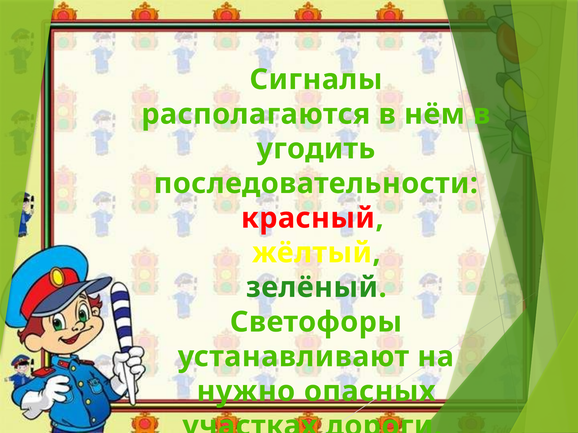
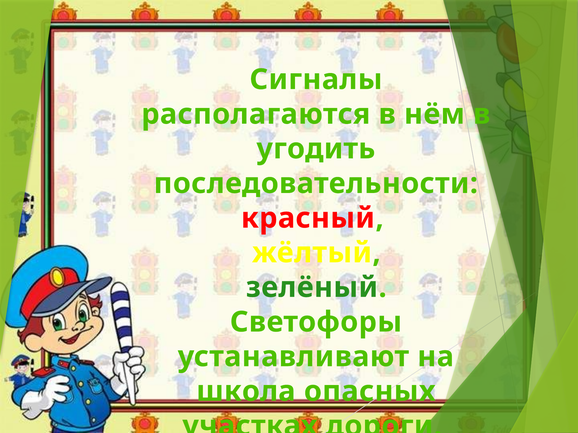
нужно: нужно -> школа
